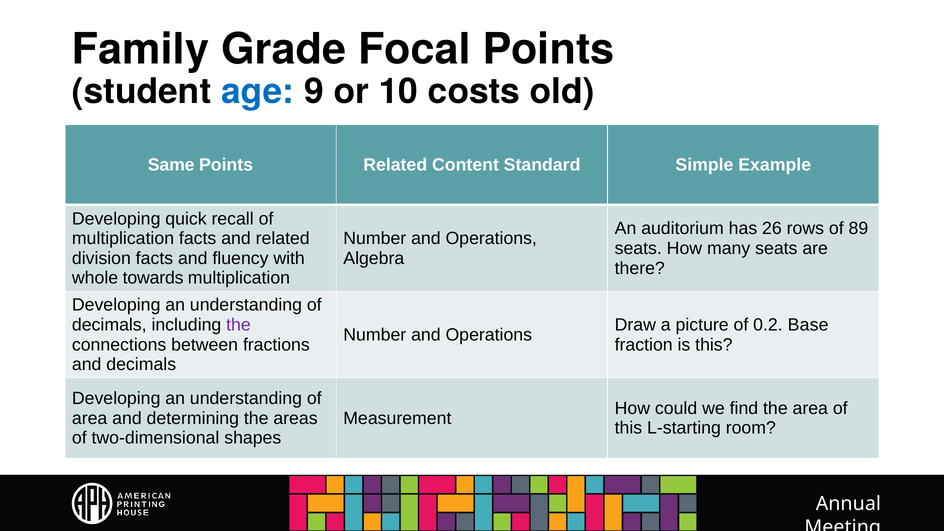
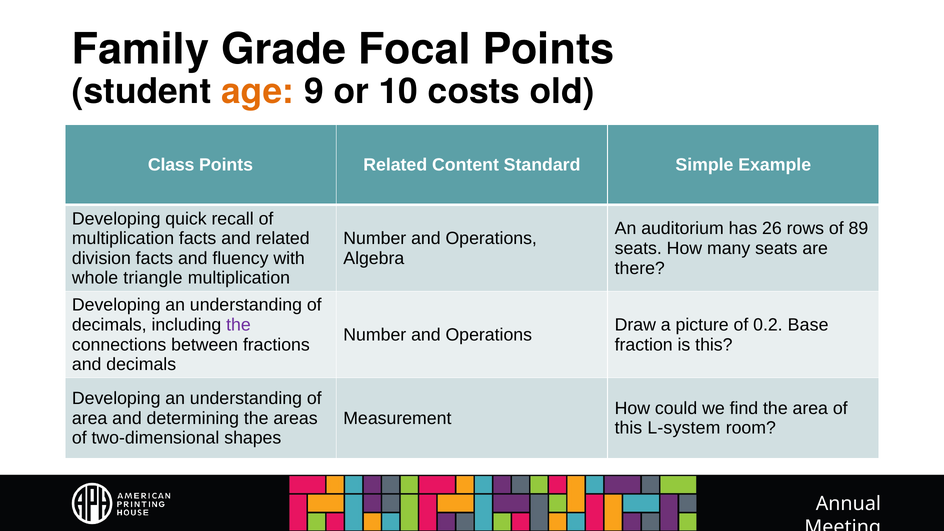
age colour: blue -> orange
Same: Same -> Class
towards: towards -> triangle
L-starting: L-starting -> L-system
